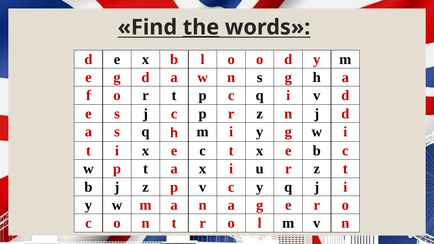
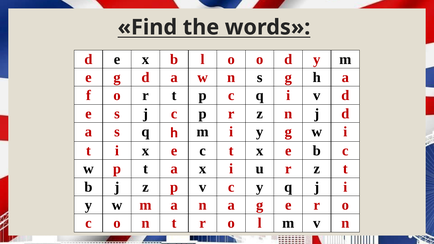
the underline: present -> none
